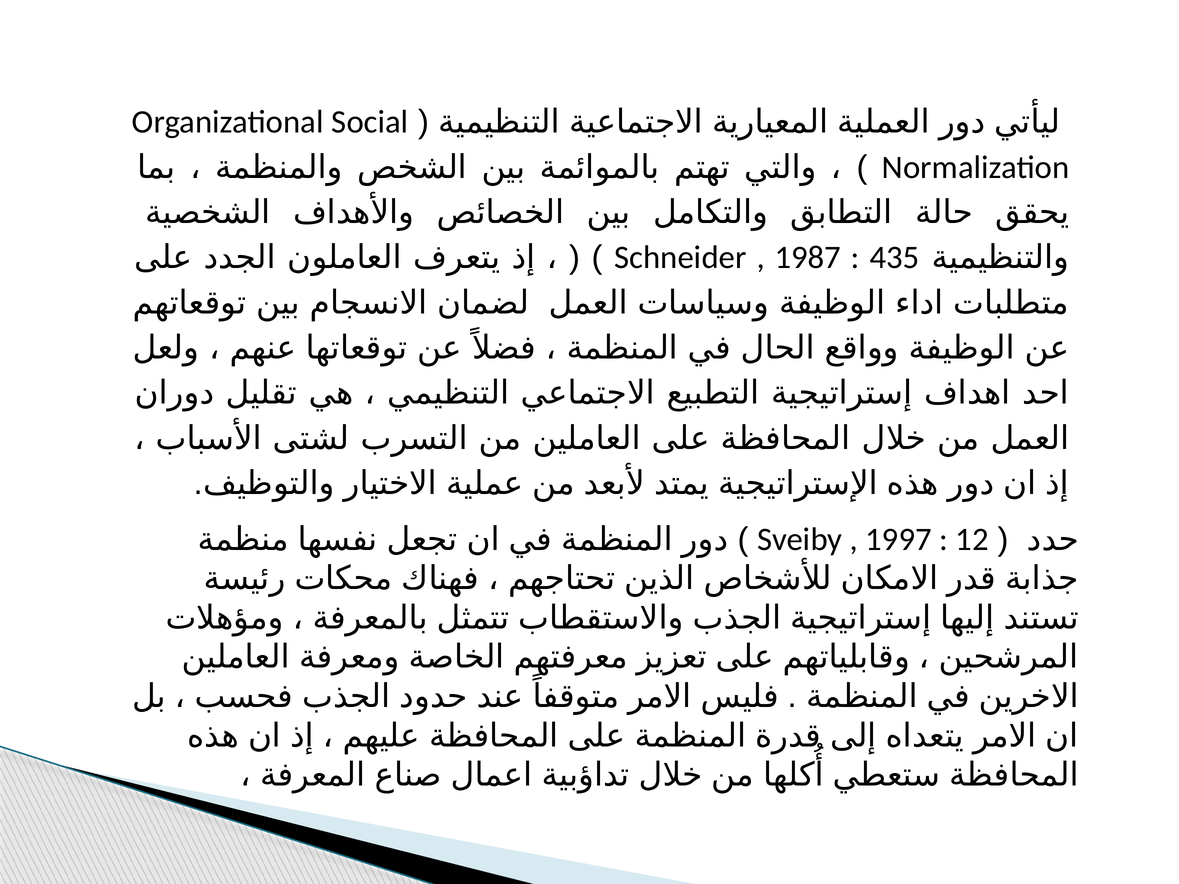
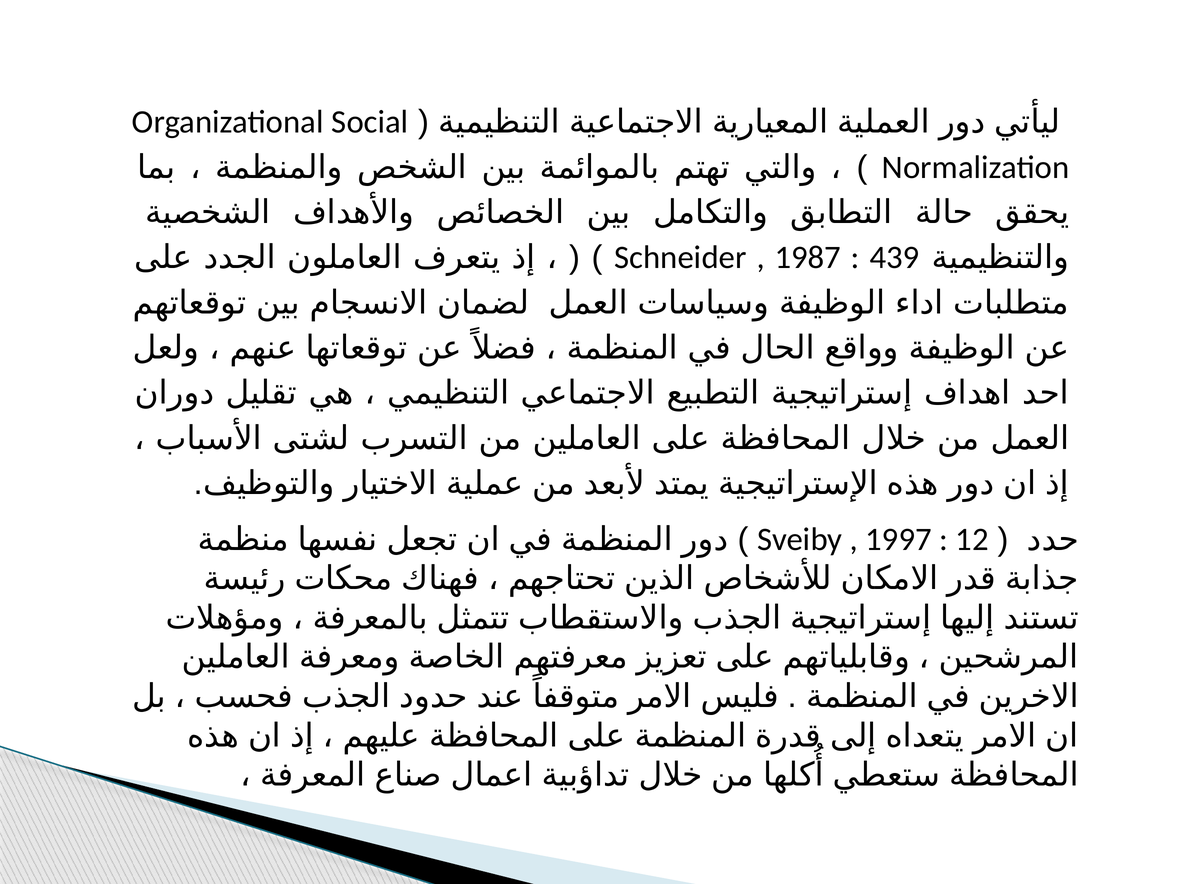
435: 435 -> 439
